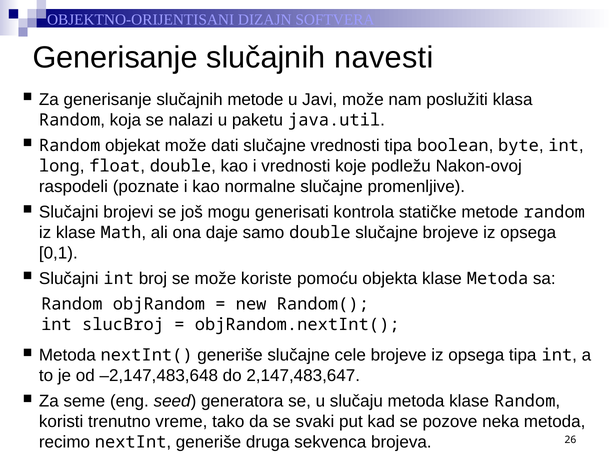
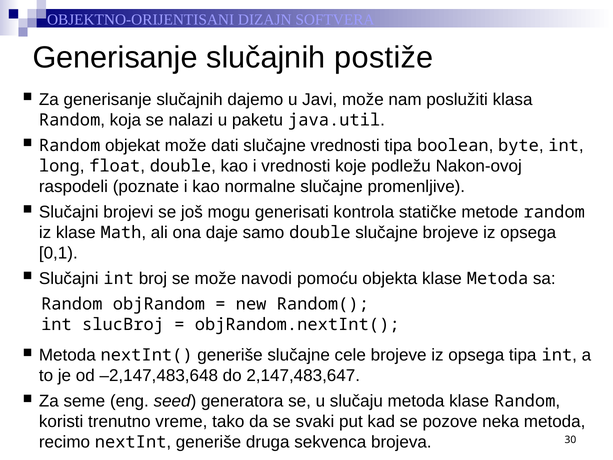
navesti: navesti -> postiže
slučajnih metode: metode -> dajemo
koriste: koriste -> navodi
26: 26 -> 30
